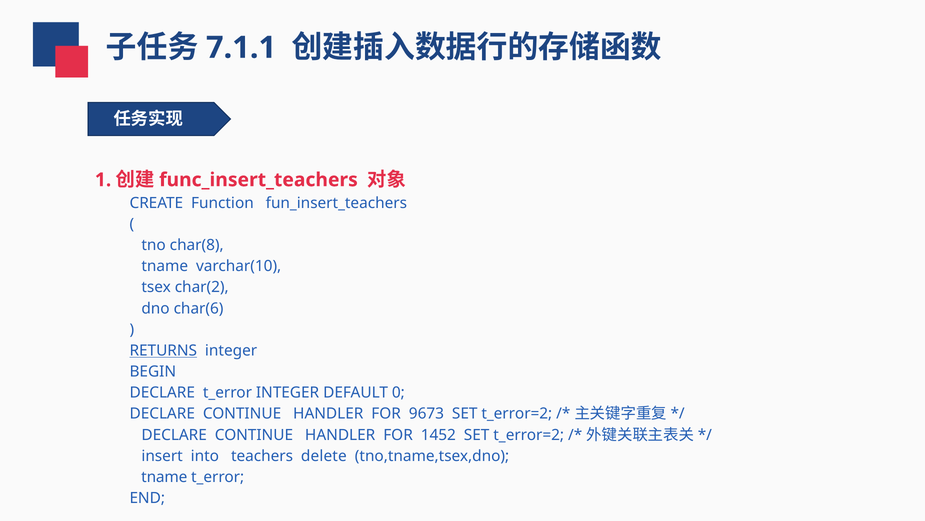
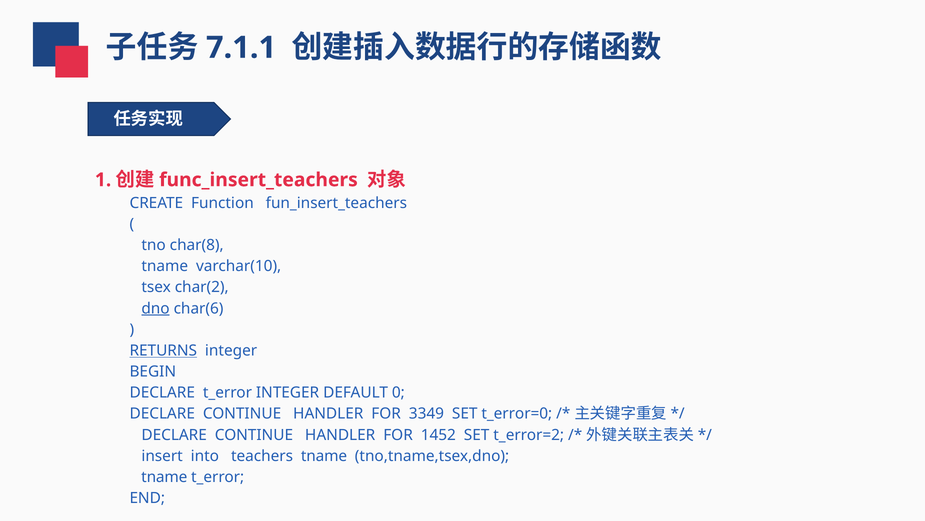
dno underline: none -> present
9673: 9673 -> 3349
t_error=2 at (517, 413): t_error=2 -> t_error=0
teachers delete: delete -> tname
